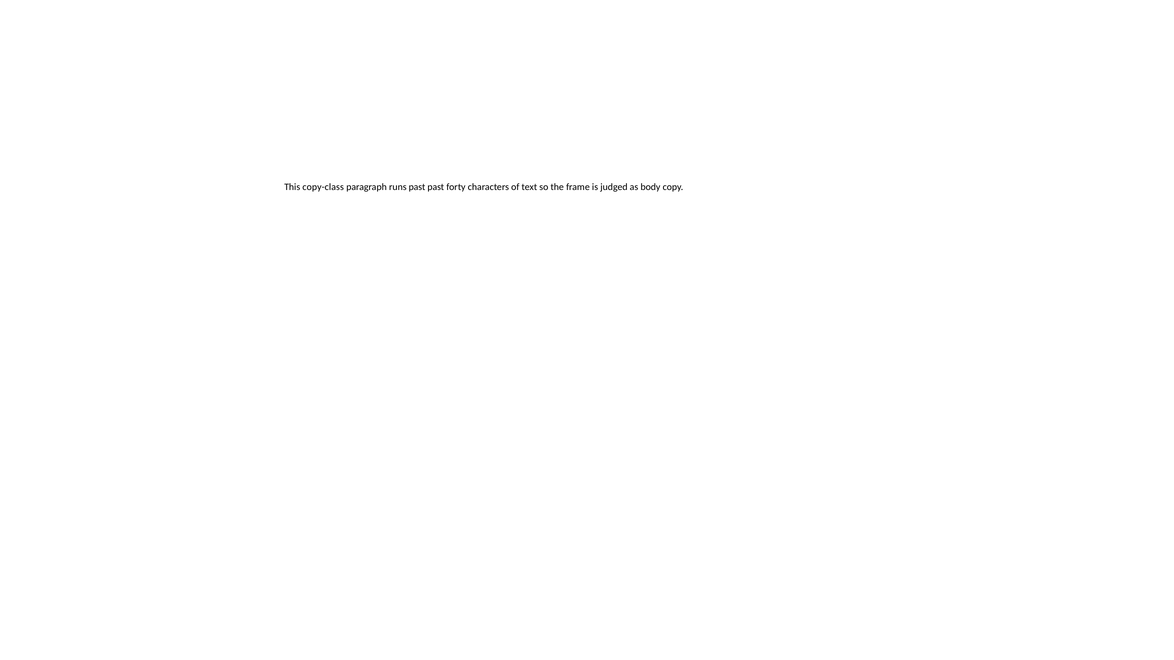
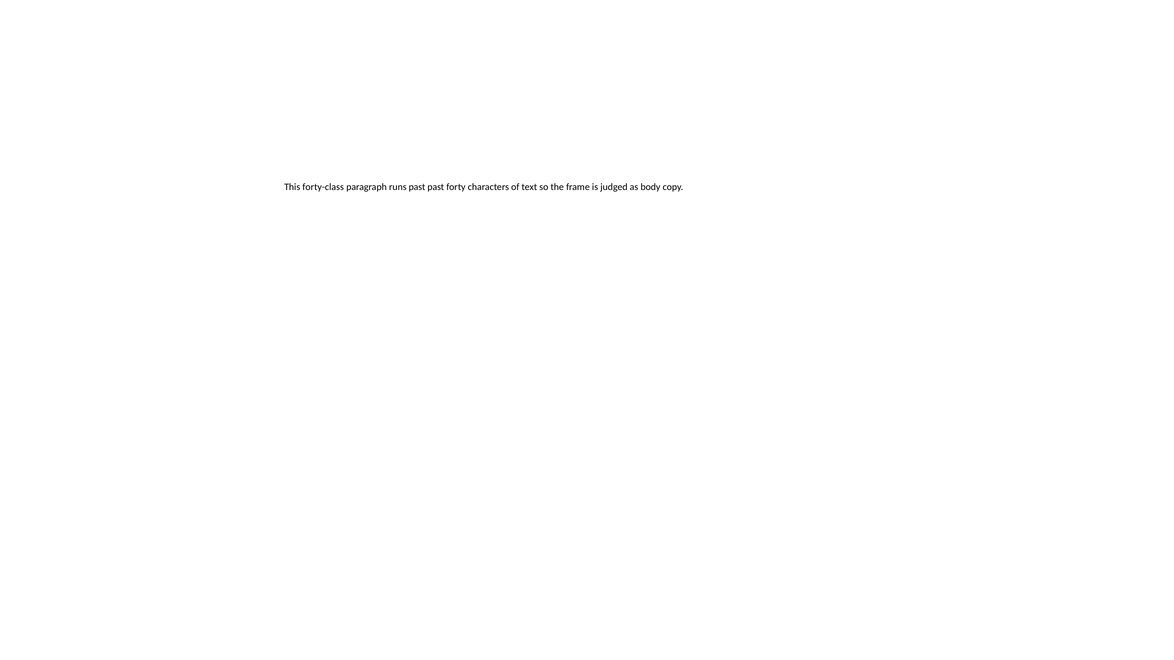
copy-class: copy-class -> forty-class
